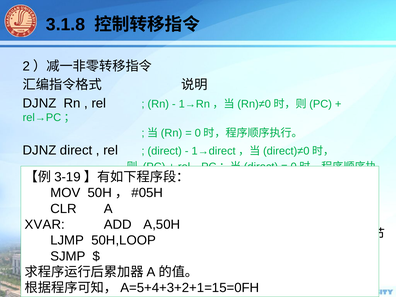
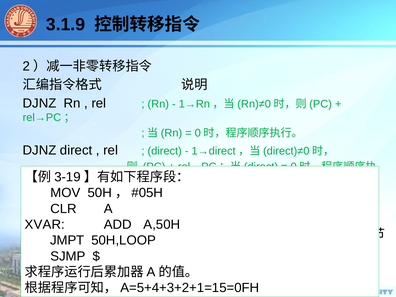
3.1.8: 3.1.8 -> 3.1.9
LJMP: LJMP -> JMPT
